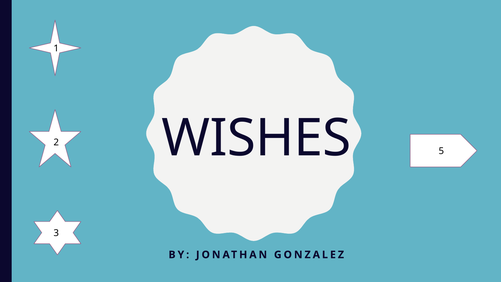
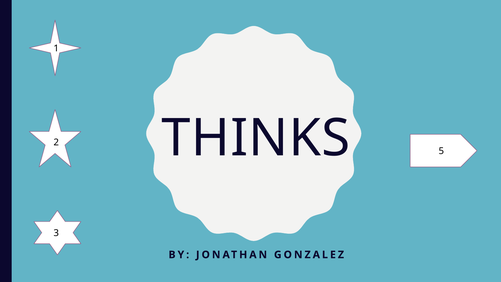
WISHES: WISHES -> THINKS
